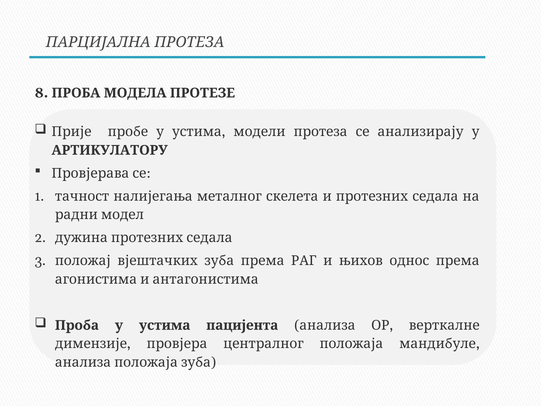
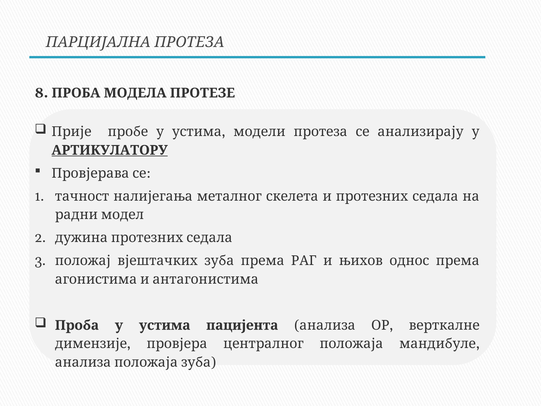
АРТИКУЛАТОРУ underline: none -> present
